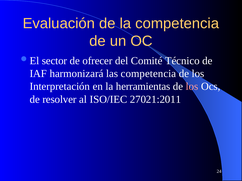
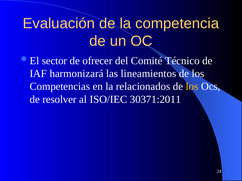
las competencia: competencia -> lineamientos
Interpretación: Interpretación -> Competencias
herramientas: herramientas -> relacionados
los at (192, 87) colour: pink -> yellow
27021:2011: 27021:2011 -> 30371:2011
